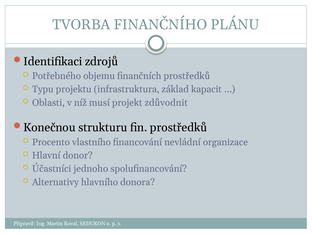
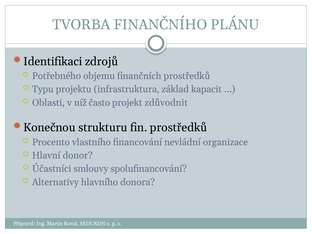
musí: musí -> často
jednoho: jednoho -> smlouvy
